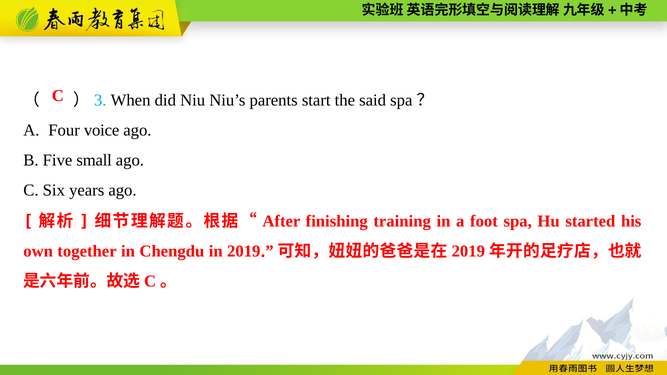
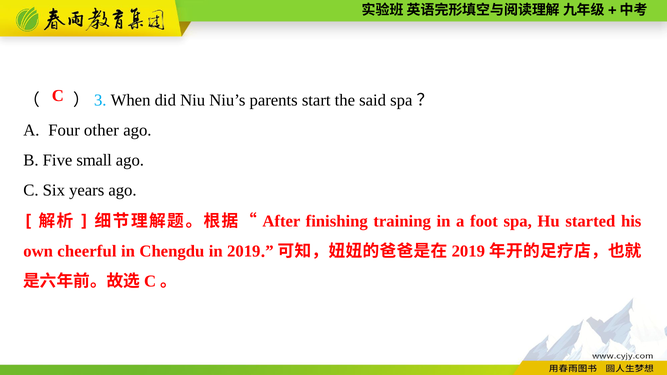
voice: voice -> other
together: together -> cheerful
